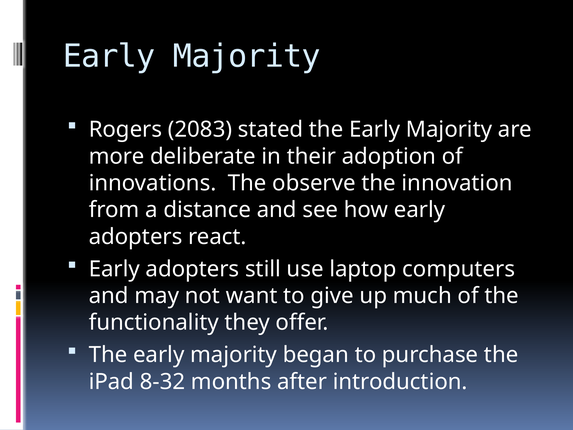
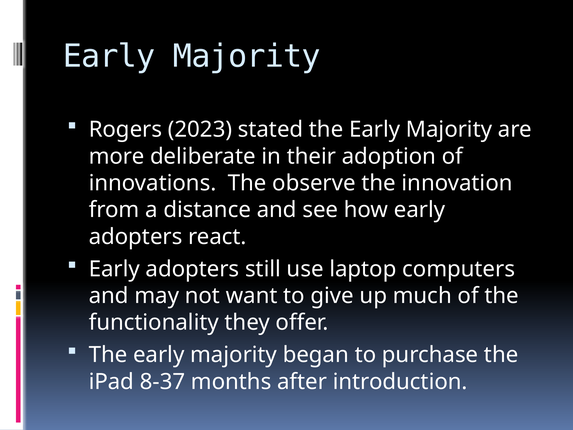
2083: 2083 -> 2023
8-32: 8-32 -> 8-37
